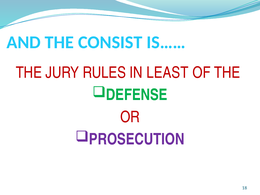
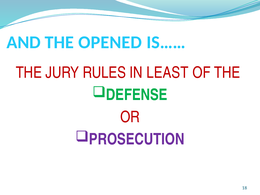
CONSIST: CONSIST -> OPENED
